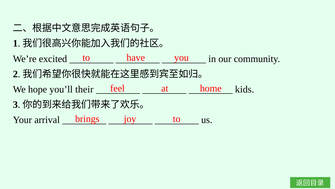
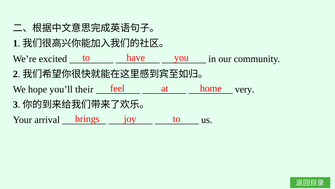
kids: kids -> very
